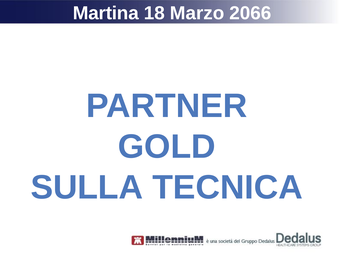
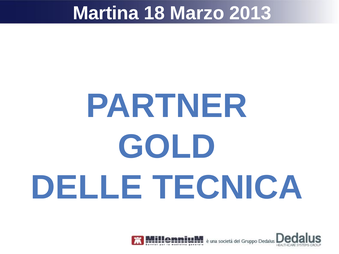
2066: 2066 -> 2013
SULLA: SULLA -> DELLE
